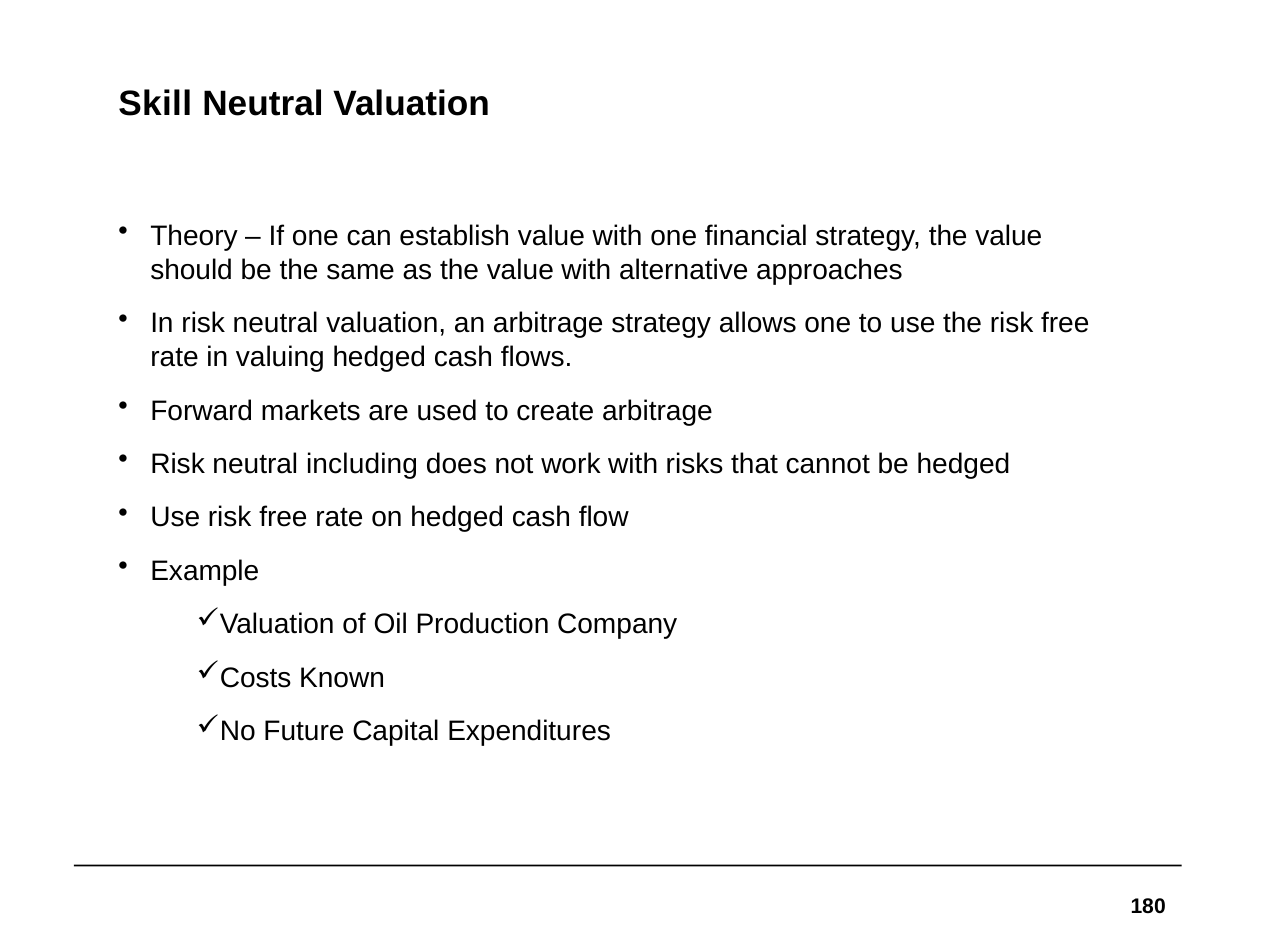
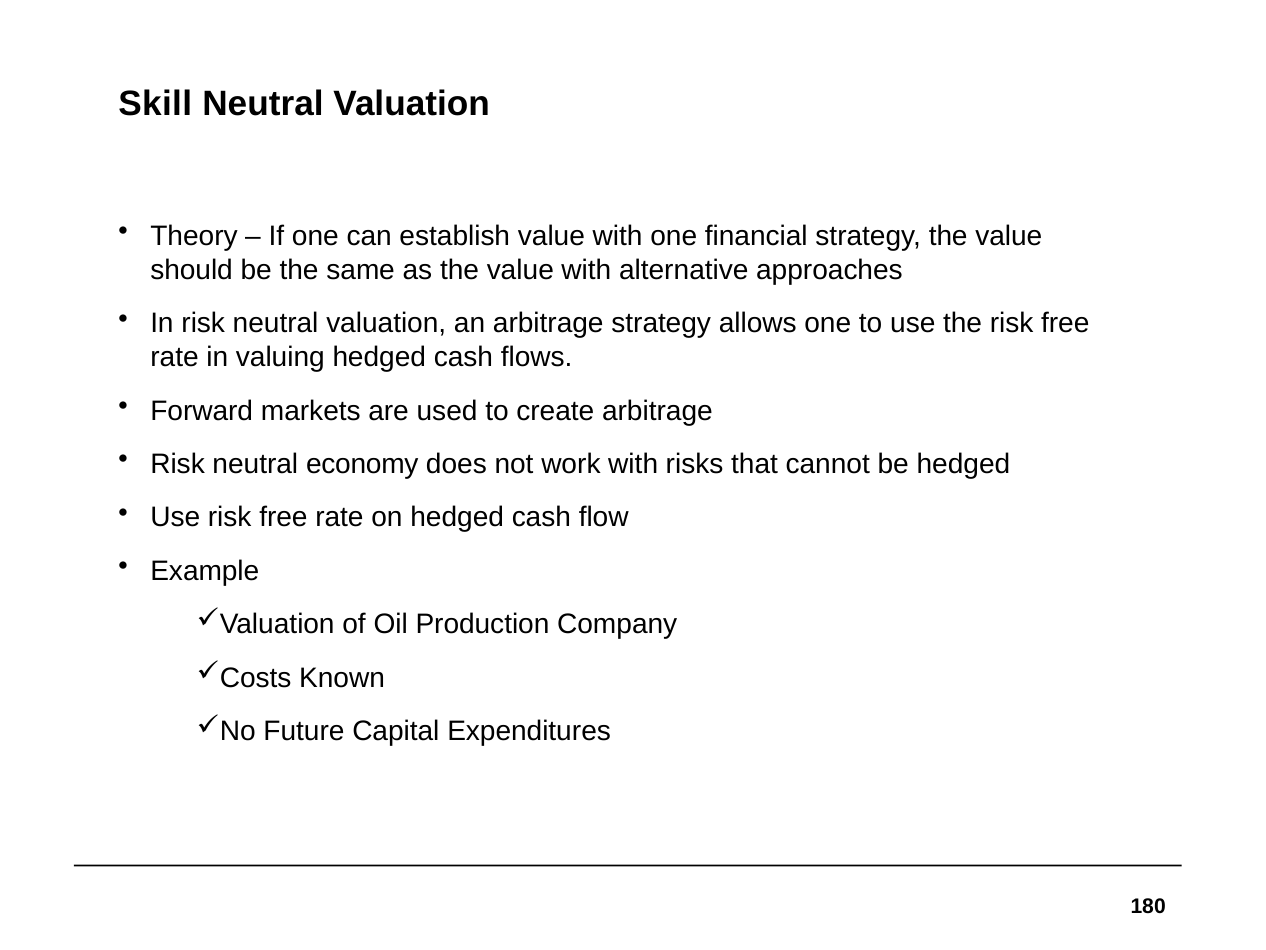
including: including -> economy
